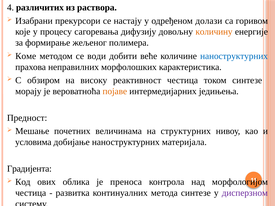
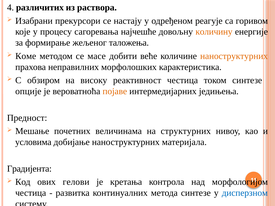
долази: долази -> реагује
дифузију: дифузију -> најчешће
полимера: полимера -> таложења
води: води -> масе
наноструктурних at (234, 56) colour: blue -> orange
морају: морају -> опције
облика: облика -> гелови
преноса: преноса -> кретања
дисперзном colour: purple -> blue
